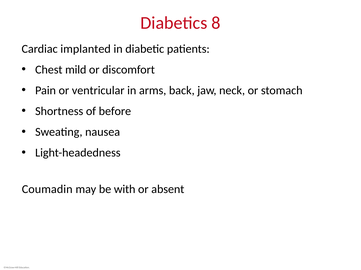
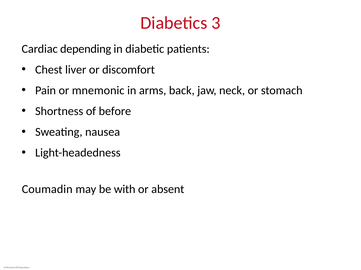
8: 8 -> 3
implanted: implanted -> depending
mild: mild -> liver
ventricular: ventricular -> mnemonic
